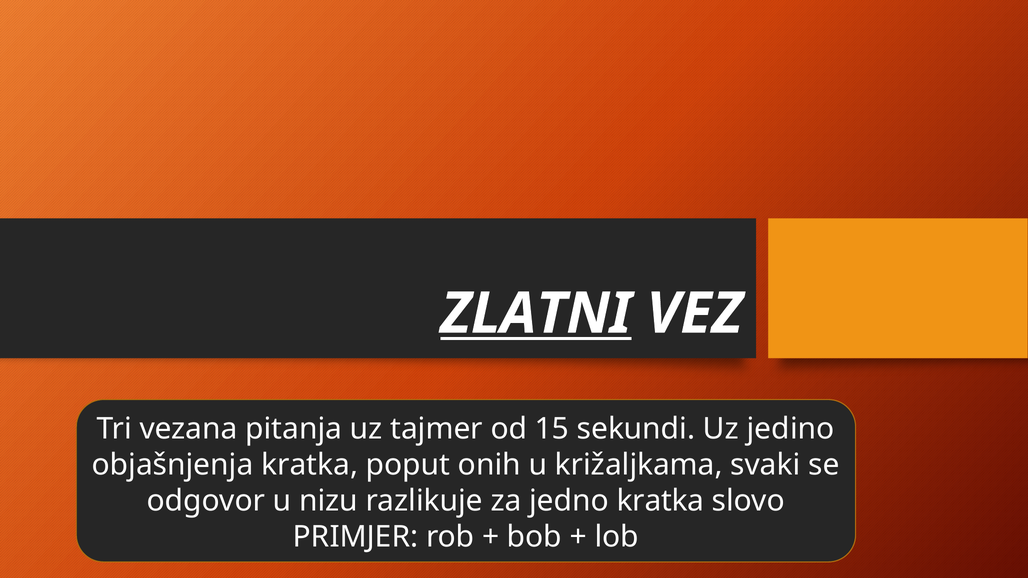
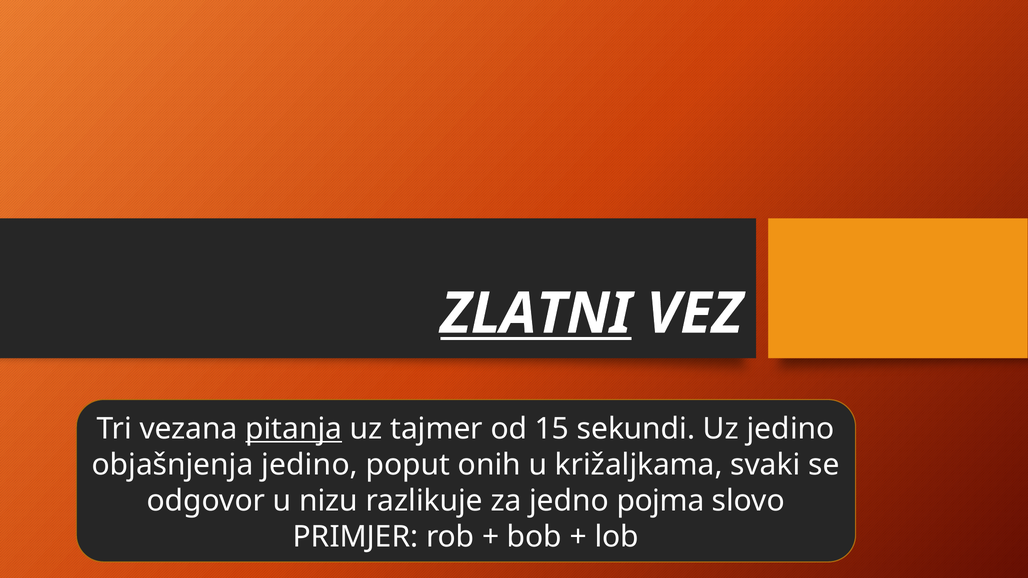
pitanja underline: none -> present
objašnjenja kratka: kratka -> jedino
jedno kratka: kratka -> pojma
